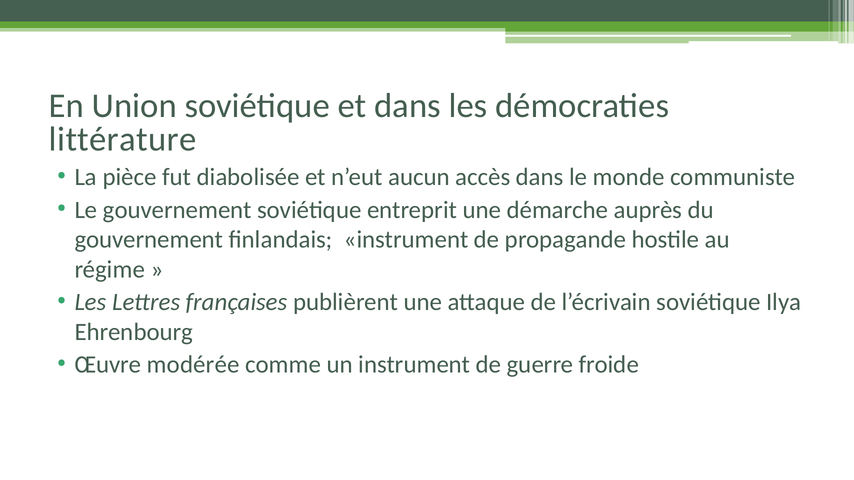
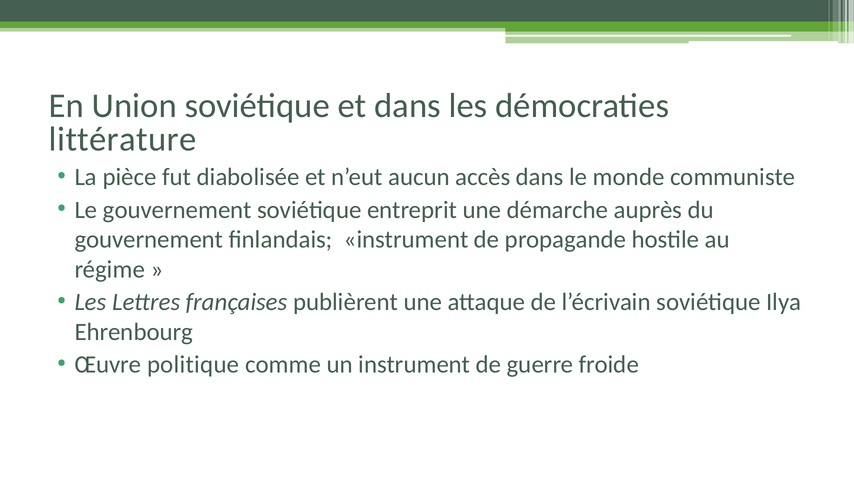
modérée: modérée -> politique
